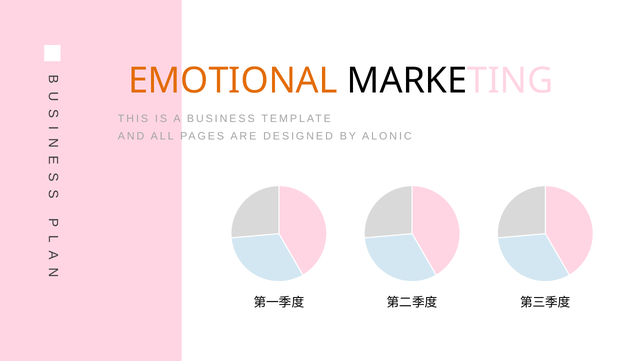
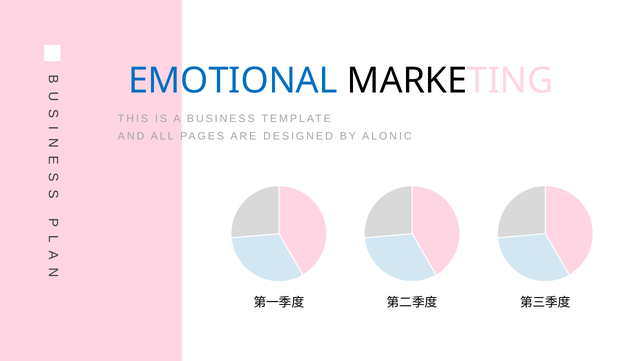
EMOTIONAL colour: orange -> blue
